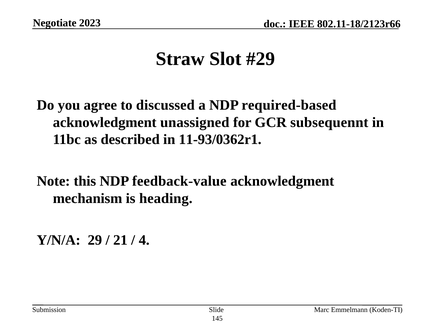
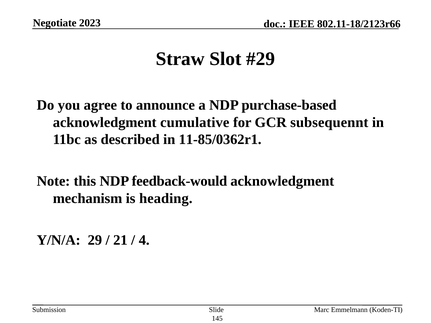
discussed: discussed -> announce
required-based: required-based -> purchase-based
unassigned: unassigned -> cumulative
11-93/0362r1: 11-93/0362r1 -> 11-85/0362r1
feedback-value: feedback-value -> feedback-would
